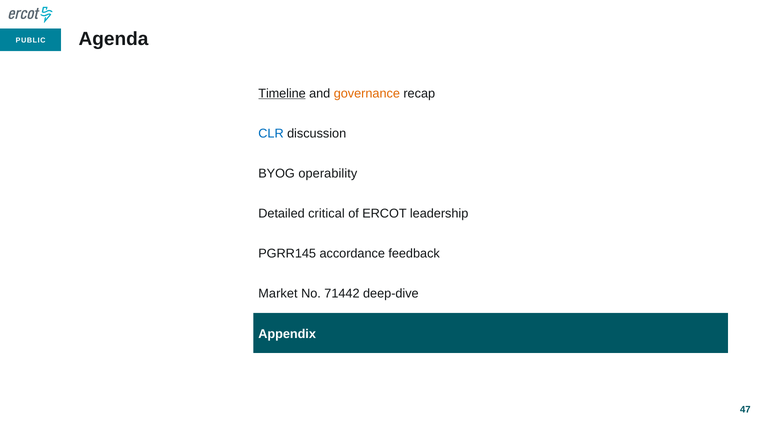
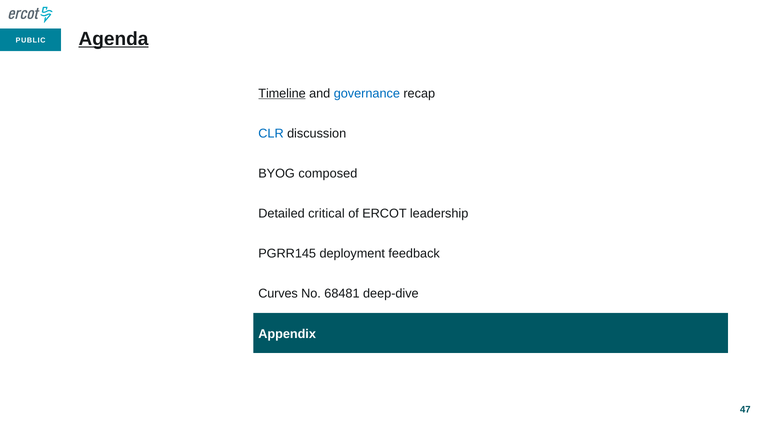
Agenda underline: none -> present
governance colour: orange -> blue
operability: operability -> composed
accordance: accordance -> deployment
Market: Market -> Curves
71442: 71442 -> 68481
